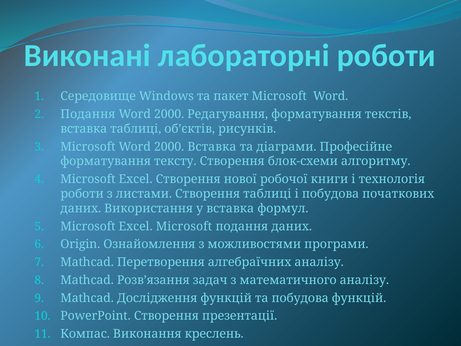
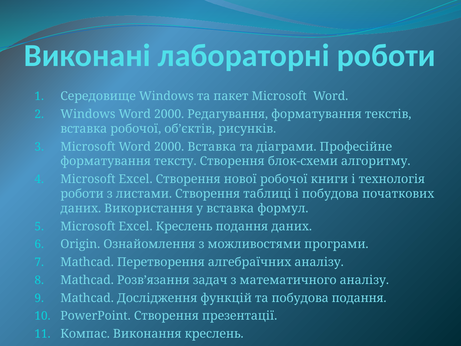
Подання at (88, 114): Подання -> Windows
вставка таблиці: таблиці -> робочої
Excel Microsoft: Microsoft -> Креслень
побудова функцій: функцій -> подання
